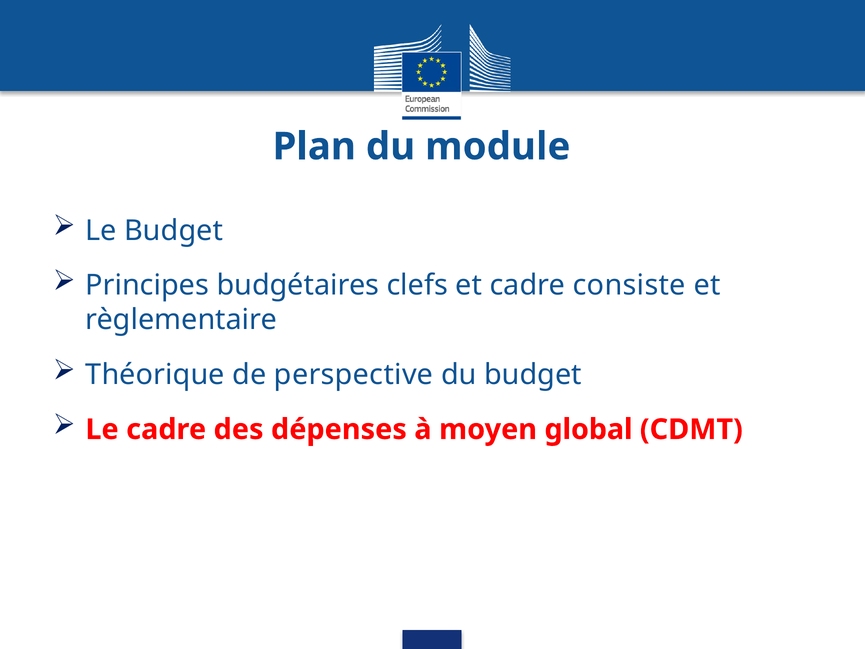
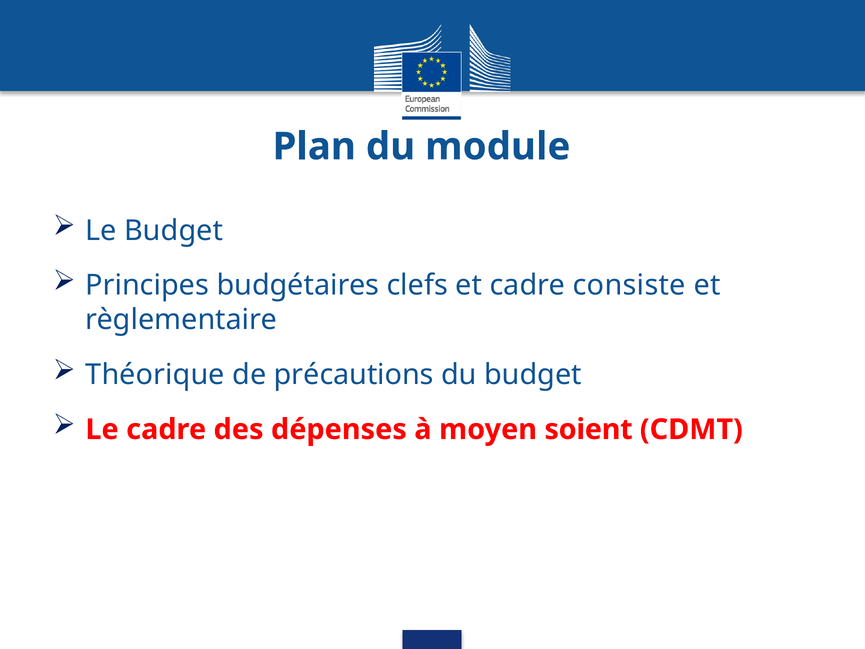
perspective: perspective -> précautions
global: global -> soient
